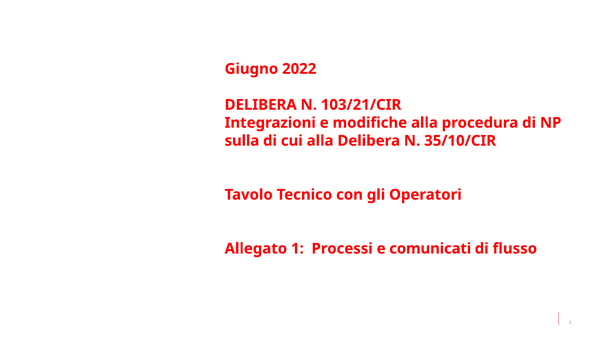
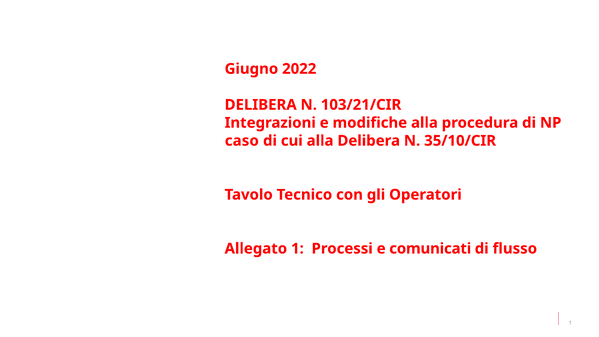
sulla: sulla -> caso
